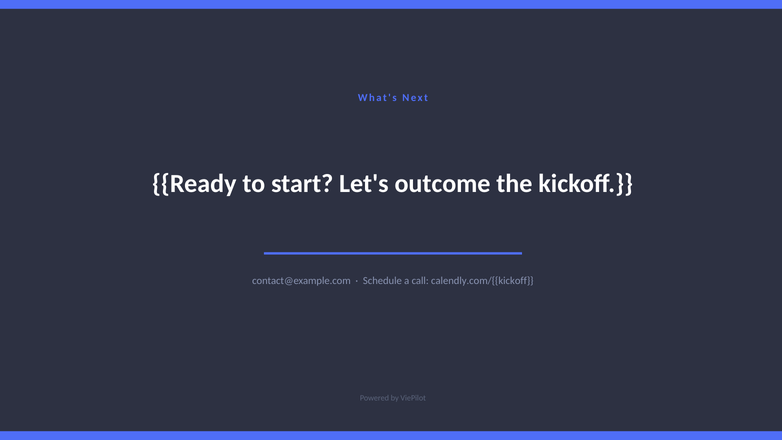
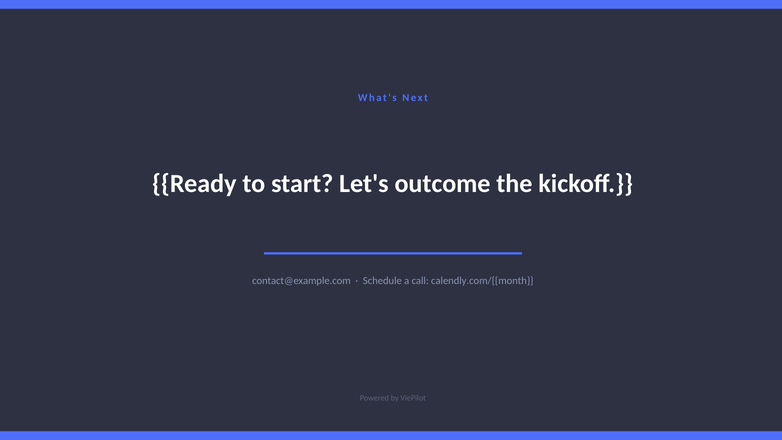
calendly.com/{{kickoff: calendly.com/{{kickoff -> calendly.com/{{month
